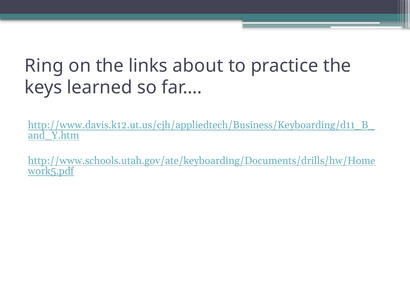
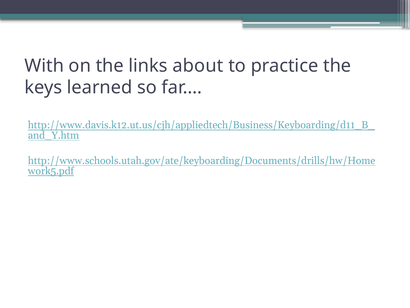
Ring: Ring -> With
